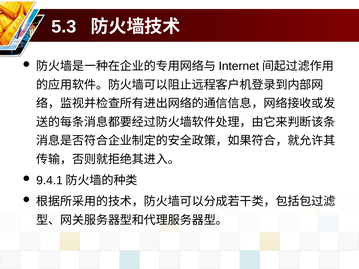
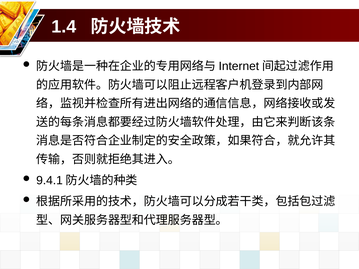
5.3: 5.3 -> 1.4
